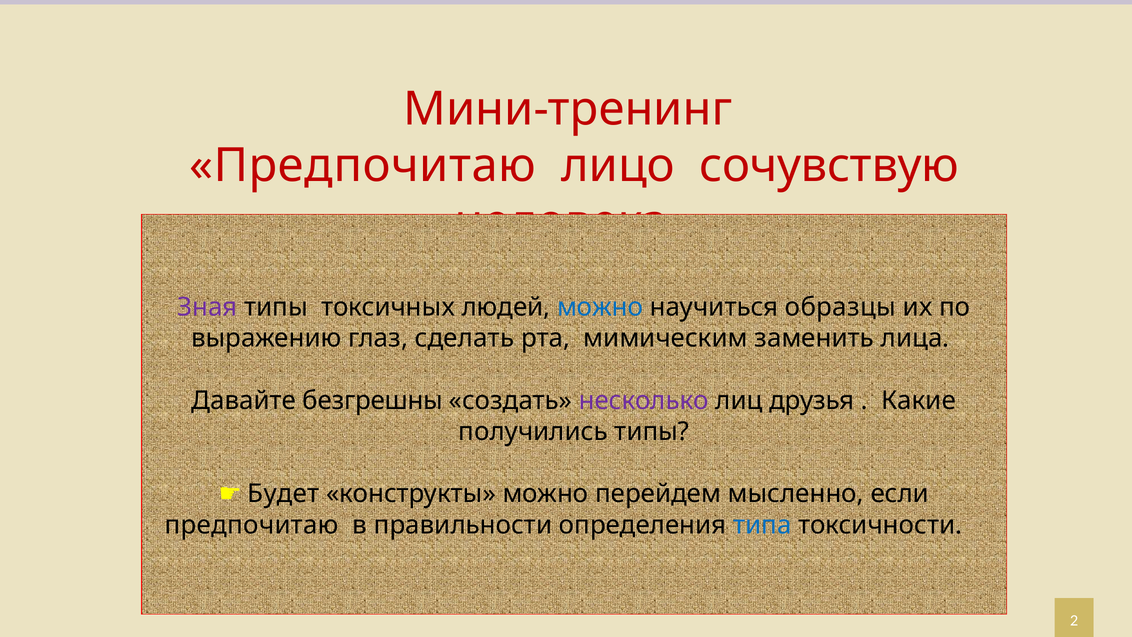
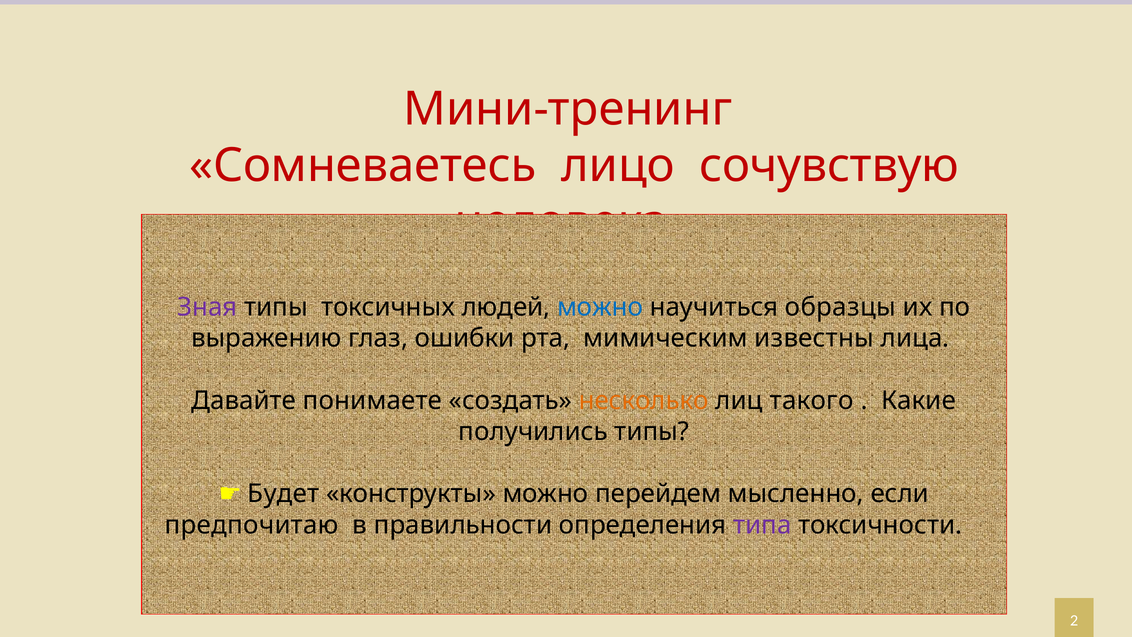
Предпочитаю at (363, 166): Предпочитаю -> Сомневаетесь
сделать: сделать -> ошибки
заменить: заменить -> известны
безгрешны: безгрешны -> понимаете
несколько colour: purple -> orange
друзья: друзья -> такого
типа colour: blue -> purple
